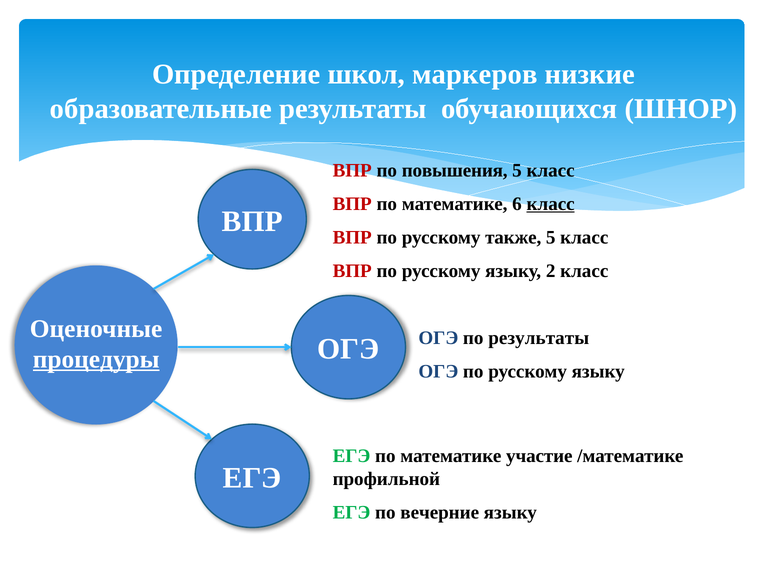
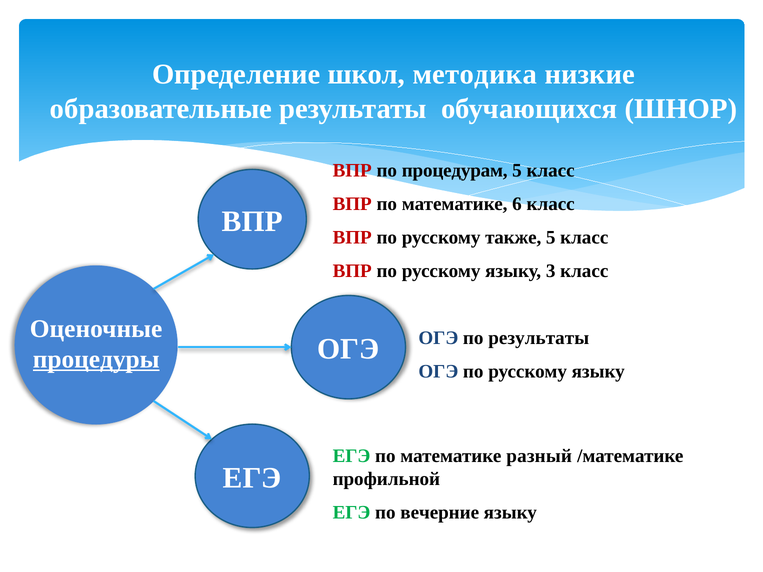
маркеров: маркеров -> методика
повышения: повышения -> процедурам
класс at (551, 204) underline: present -> none
2: 2 -> 3
участие: участие -> разный
